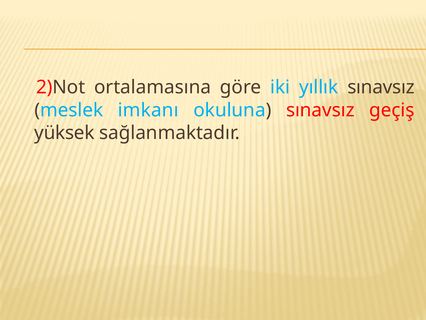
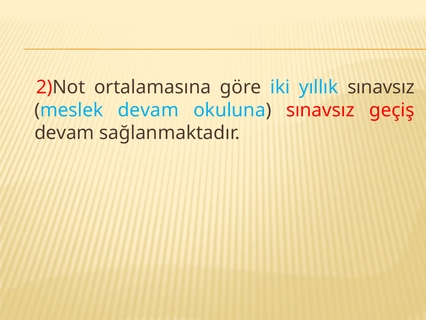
meslek imkanı: imkanı -> devam
yüksek at (64, 133): yüksek -> devam
